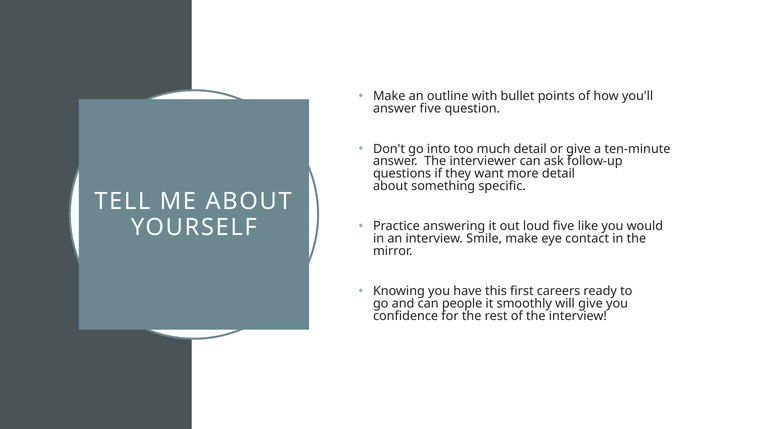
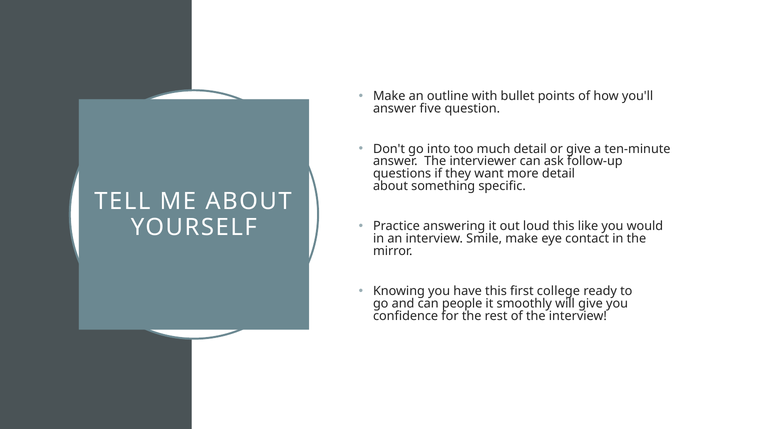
loud five: five -> this
careers: careers -> college
